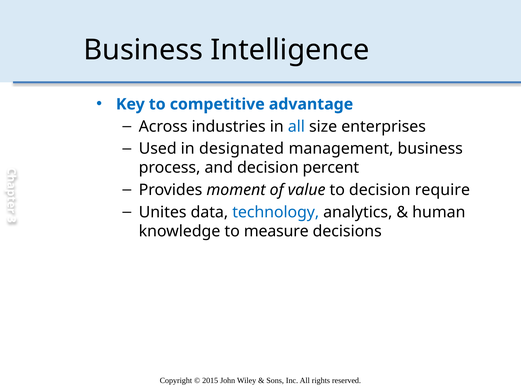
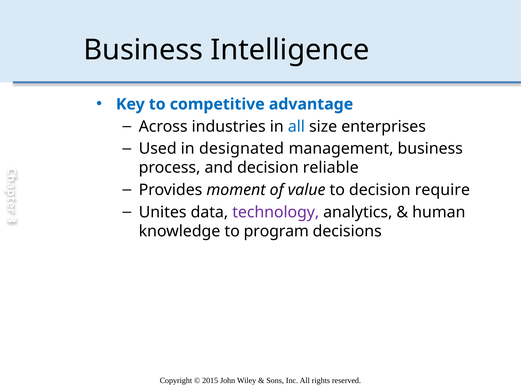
percent: percent -> reliable
technology colour: blue -> purple
measure: measure -> program
